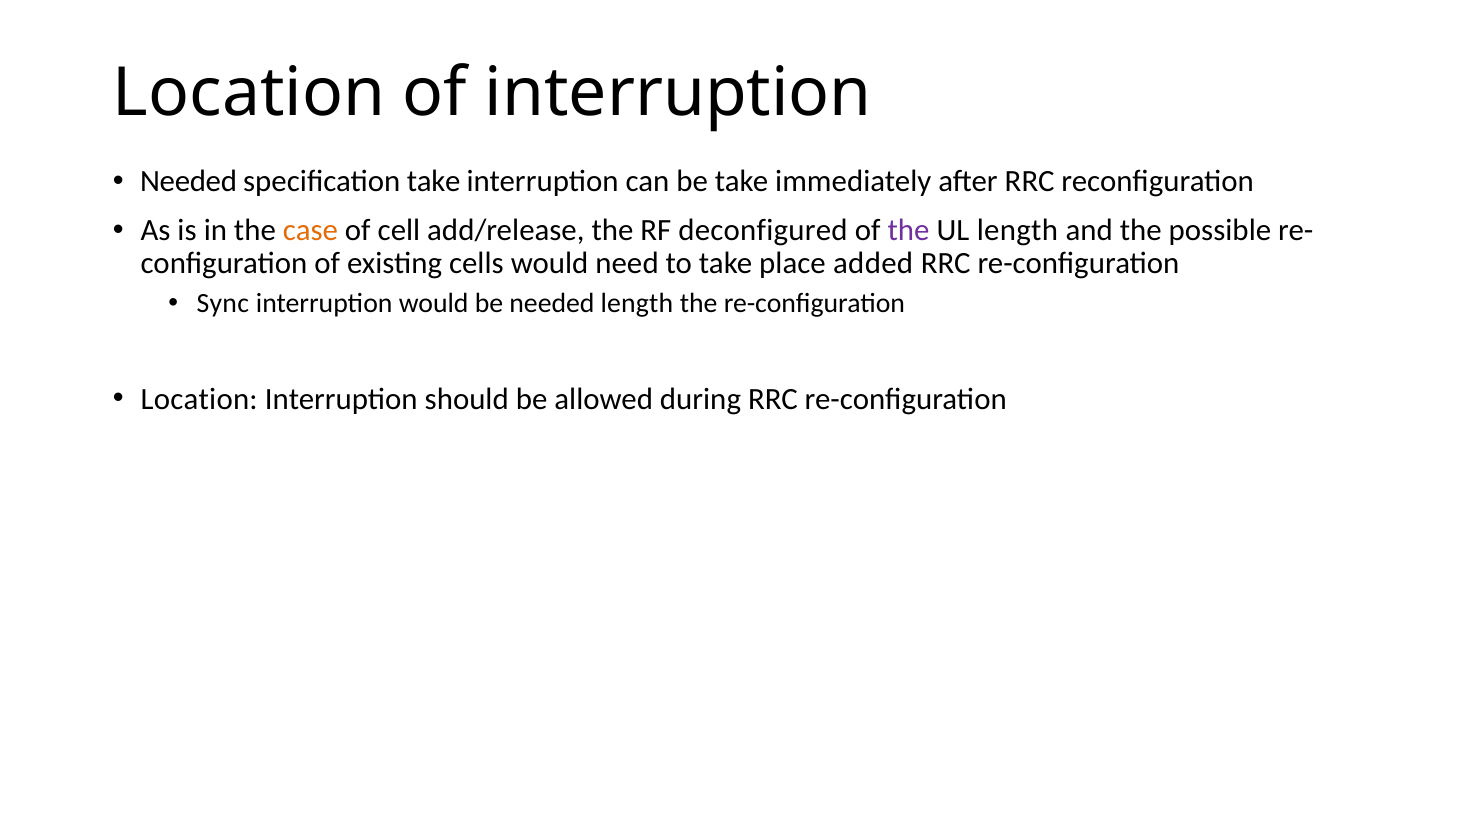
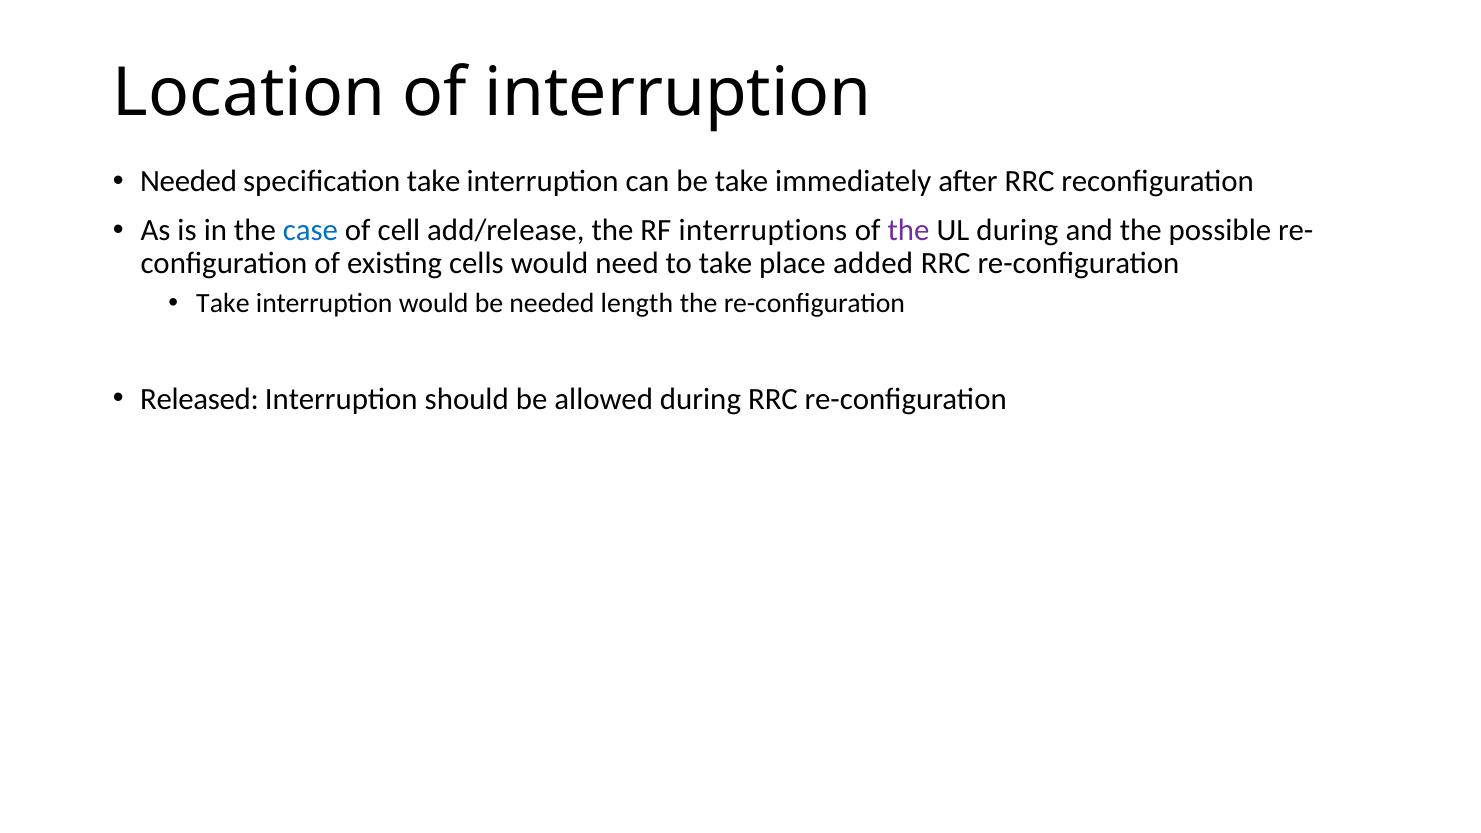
case colour: orange -> blue
deconfigured: deconfigured -> interruptions
UL length: length -> during
Sync at (223, 303): Sync -> Take
Location at (199, 399): Location -> Released
